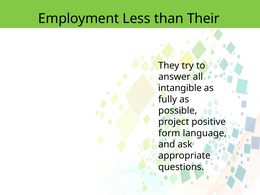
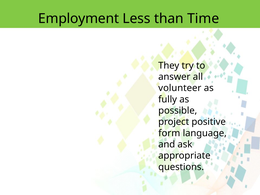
Their: Their -> Time
intangible: intangible -> volunteer
